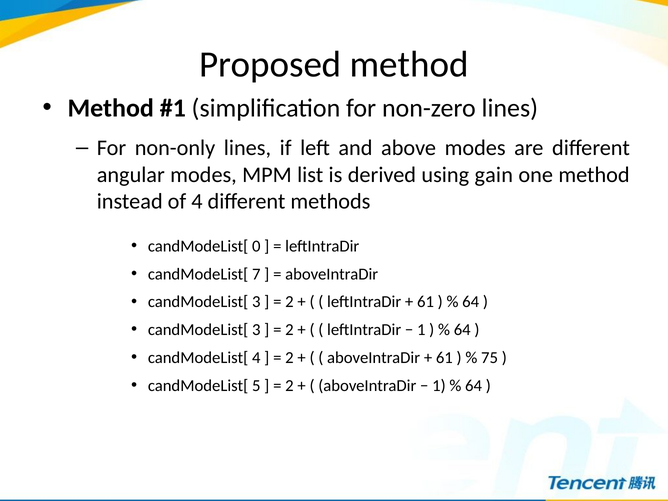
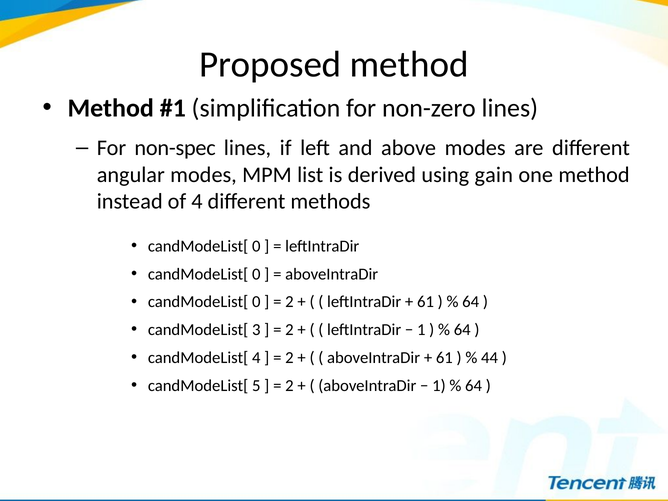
non-only: non-only -> non-spec
7 at (256, 274): 7 -> 0
3 at (256, 302): 3 -> 0
75: 75 -> 44
